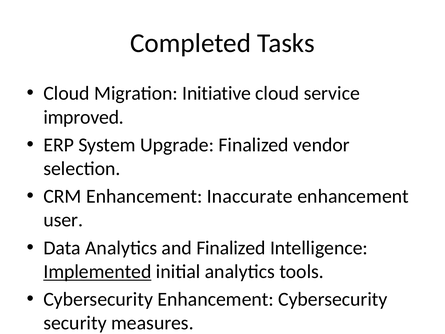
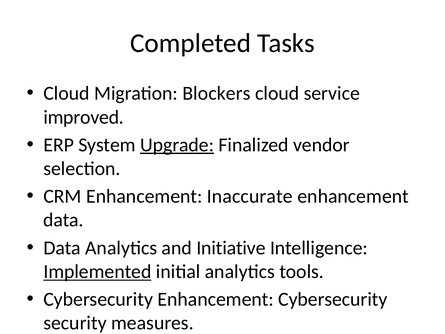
Initiative: Initiative -> Blockers
Upgrade underline: none -> present
user at (63, 220): user -> data
and Finalized: Finalized -> Initiative
